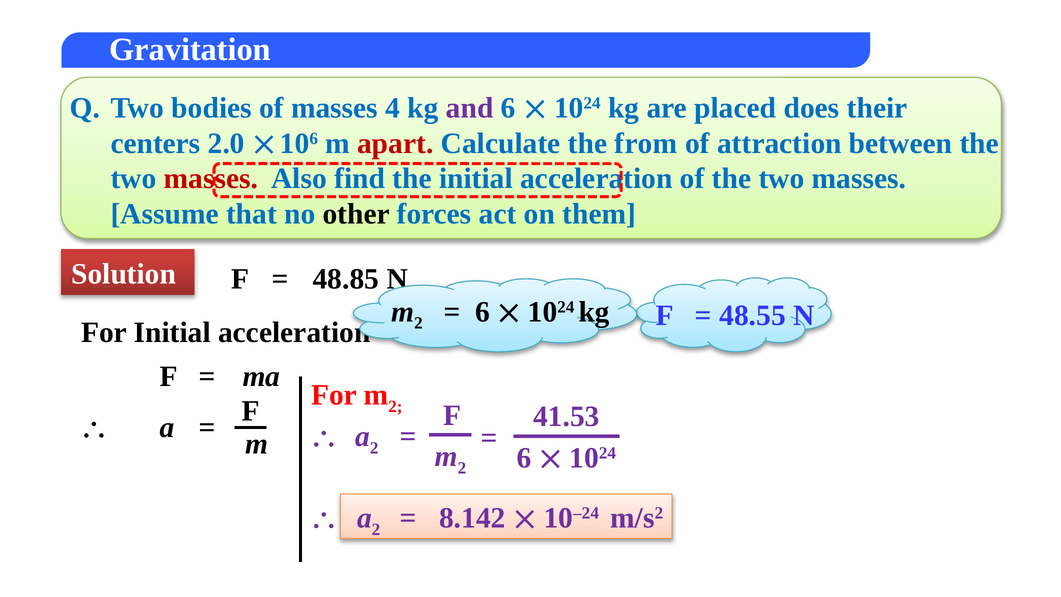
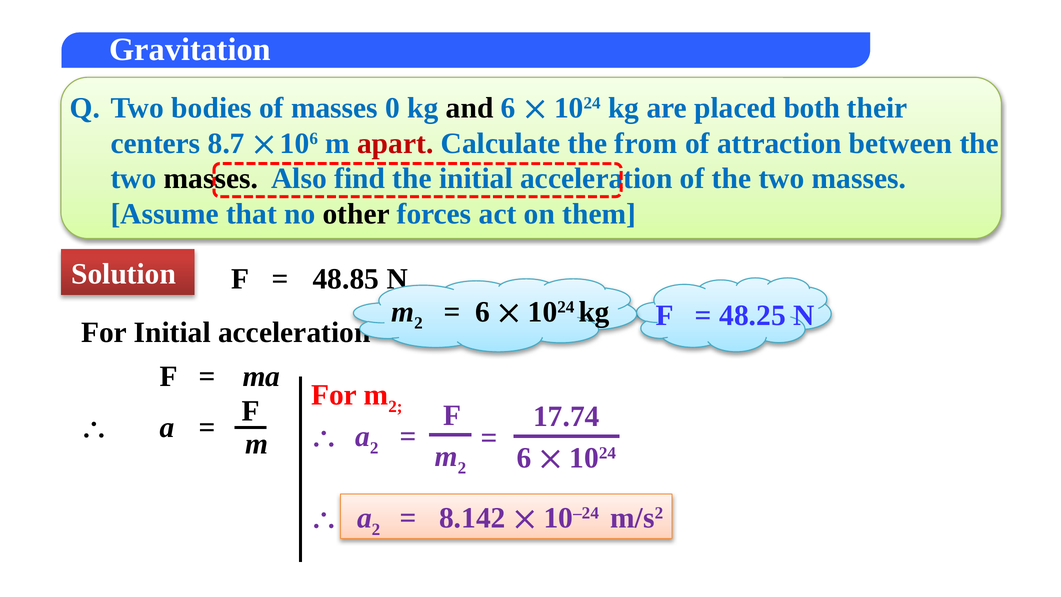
4: 4 -> 0
and colour: purple -> black
does: does -> both
2.0: 2.0 -> 8.7
masses at (211, 179) colour: red -> black
48.55: 48.55 -> 48.25
41.53: 41.53 -> 17.74
